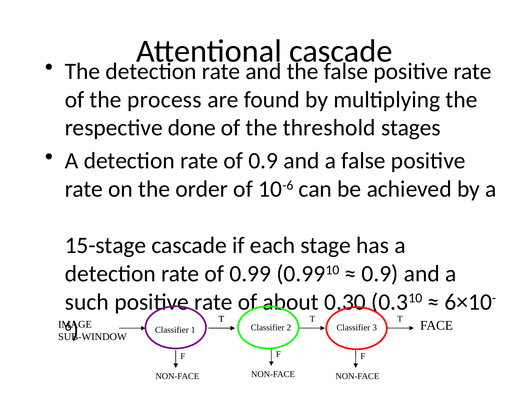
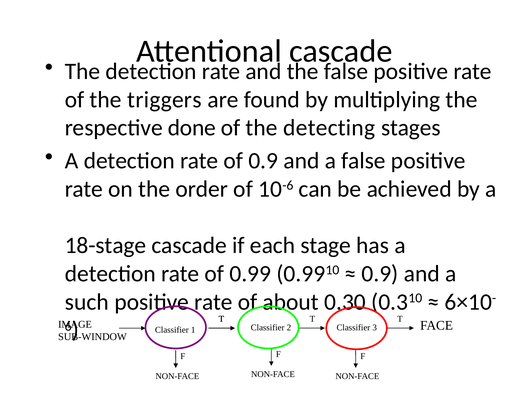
process: process -> triggers
threshold: threshold -> detecting
15-stage: 15-stage -> 18-stage
